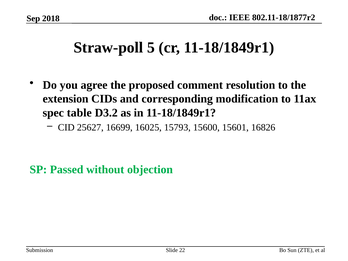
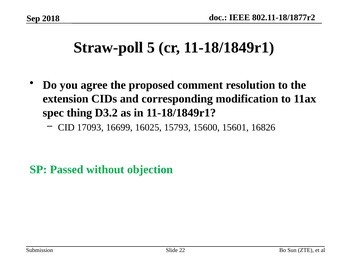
table: table -> thing
25627: 25627 -> 17093
